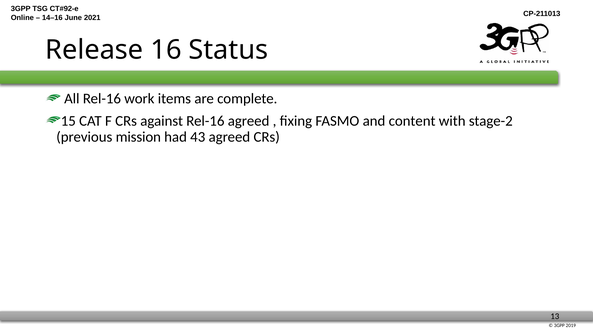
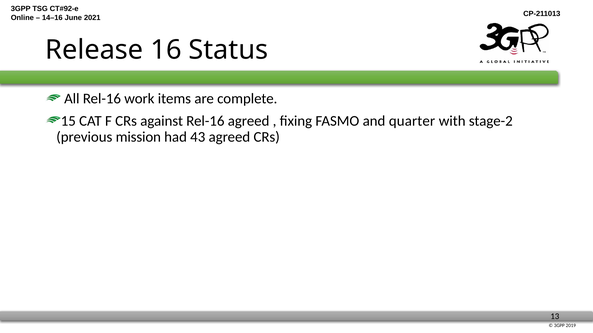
content: content -> quarter
